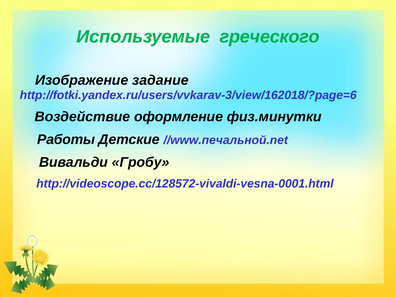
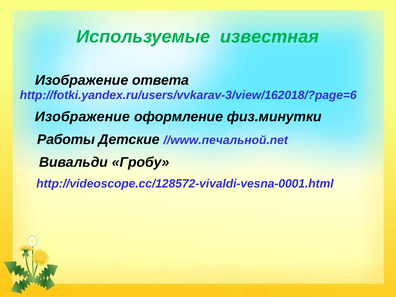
греческого: греческого -> известная
задание: задание -> ответа
Воздействие at (82, 117): Воздействие -> Изображение
